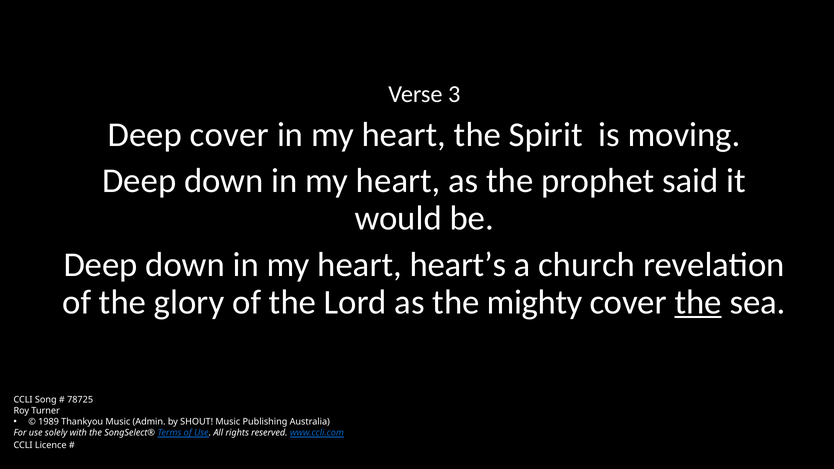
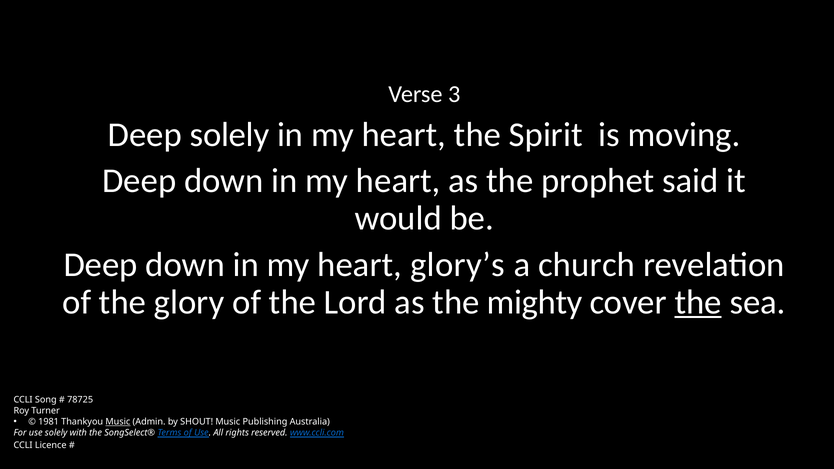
Deep cover: cover -> solely
heart’s: heart’s -> glory’s
1989: 1989 -> 1981
Music at (118, 422) underline: none -> present
